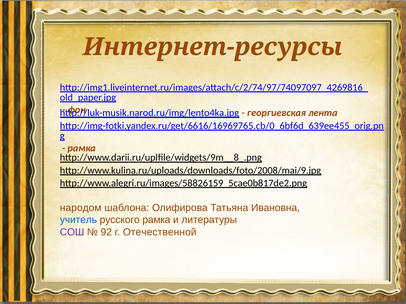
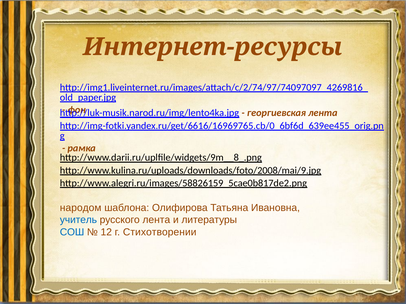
русского рамка: рамка -> лента
СОШ colour: purple -> blue
92: 92 -> 12
Отечественной: Отечественной -> Стихотворении
